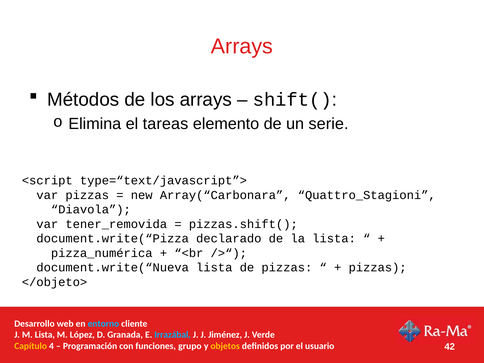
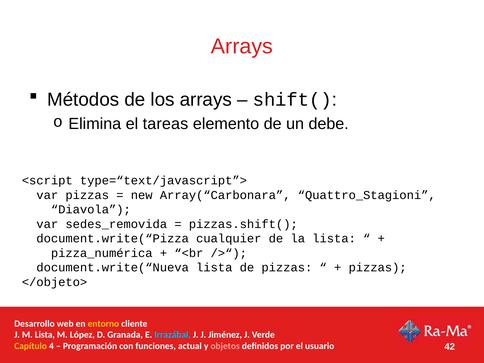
serie: serie -> debe
tener_removida: tener_removida -> sedes_removida
declarado: declarado -> cualquier
entorno colour: light blue -> yellow
grupo: grupo -> actual
objetos colour: yellow -> pink
